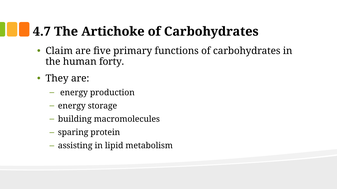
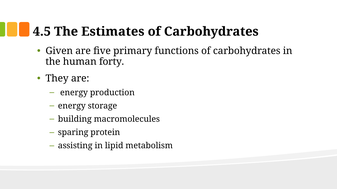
4.7: 4.7 -> 4.5
Artichoke: Artichoke -> Estimates
Claim: Claim -> Given
